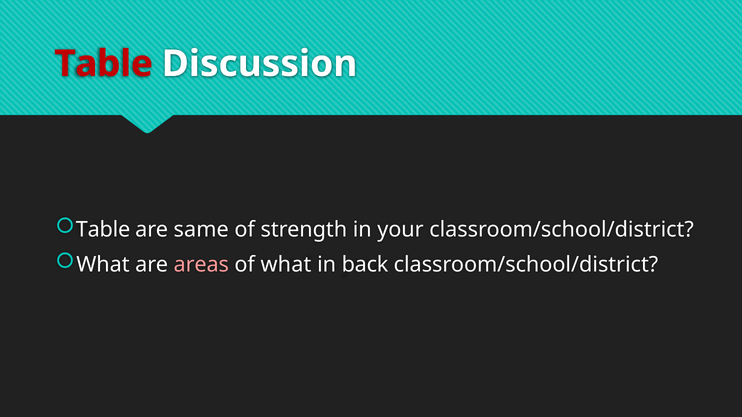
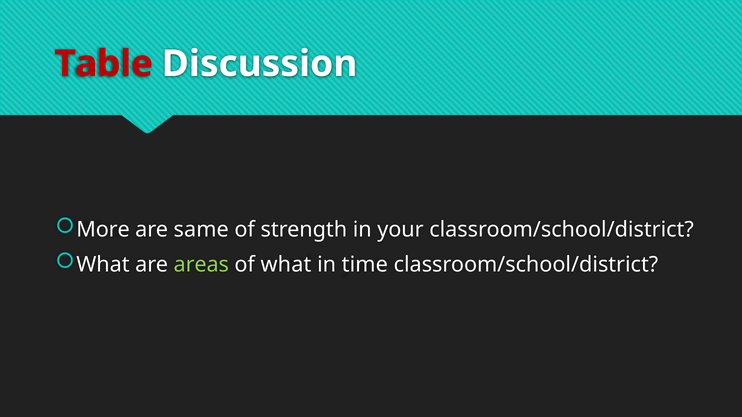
Table at (103, 230): Table -> More
areas colour: pink -> light green
back: back -> time
